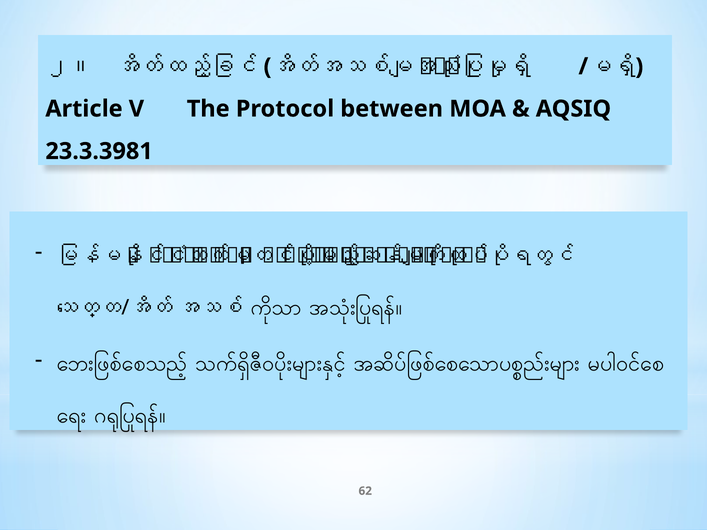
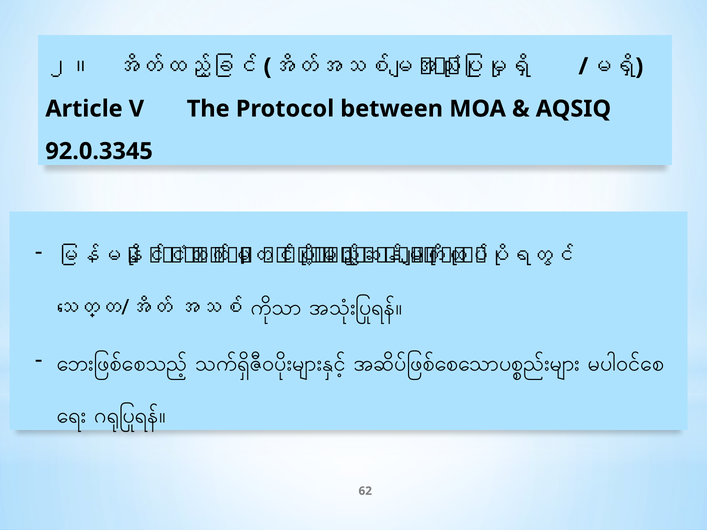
23.3.3981: 23.3.3981 -> 92.0.3345
